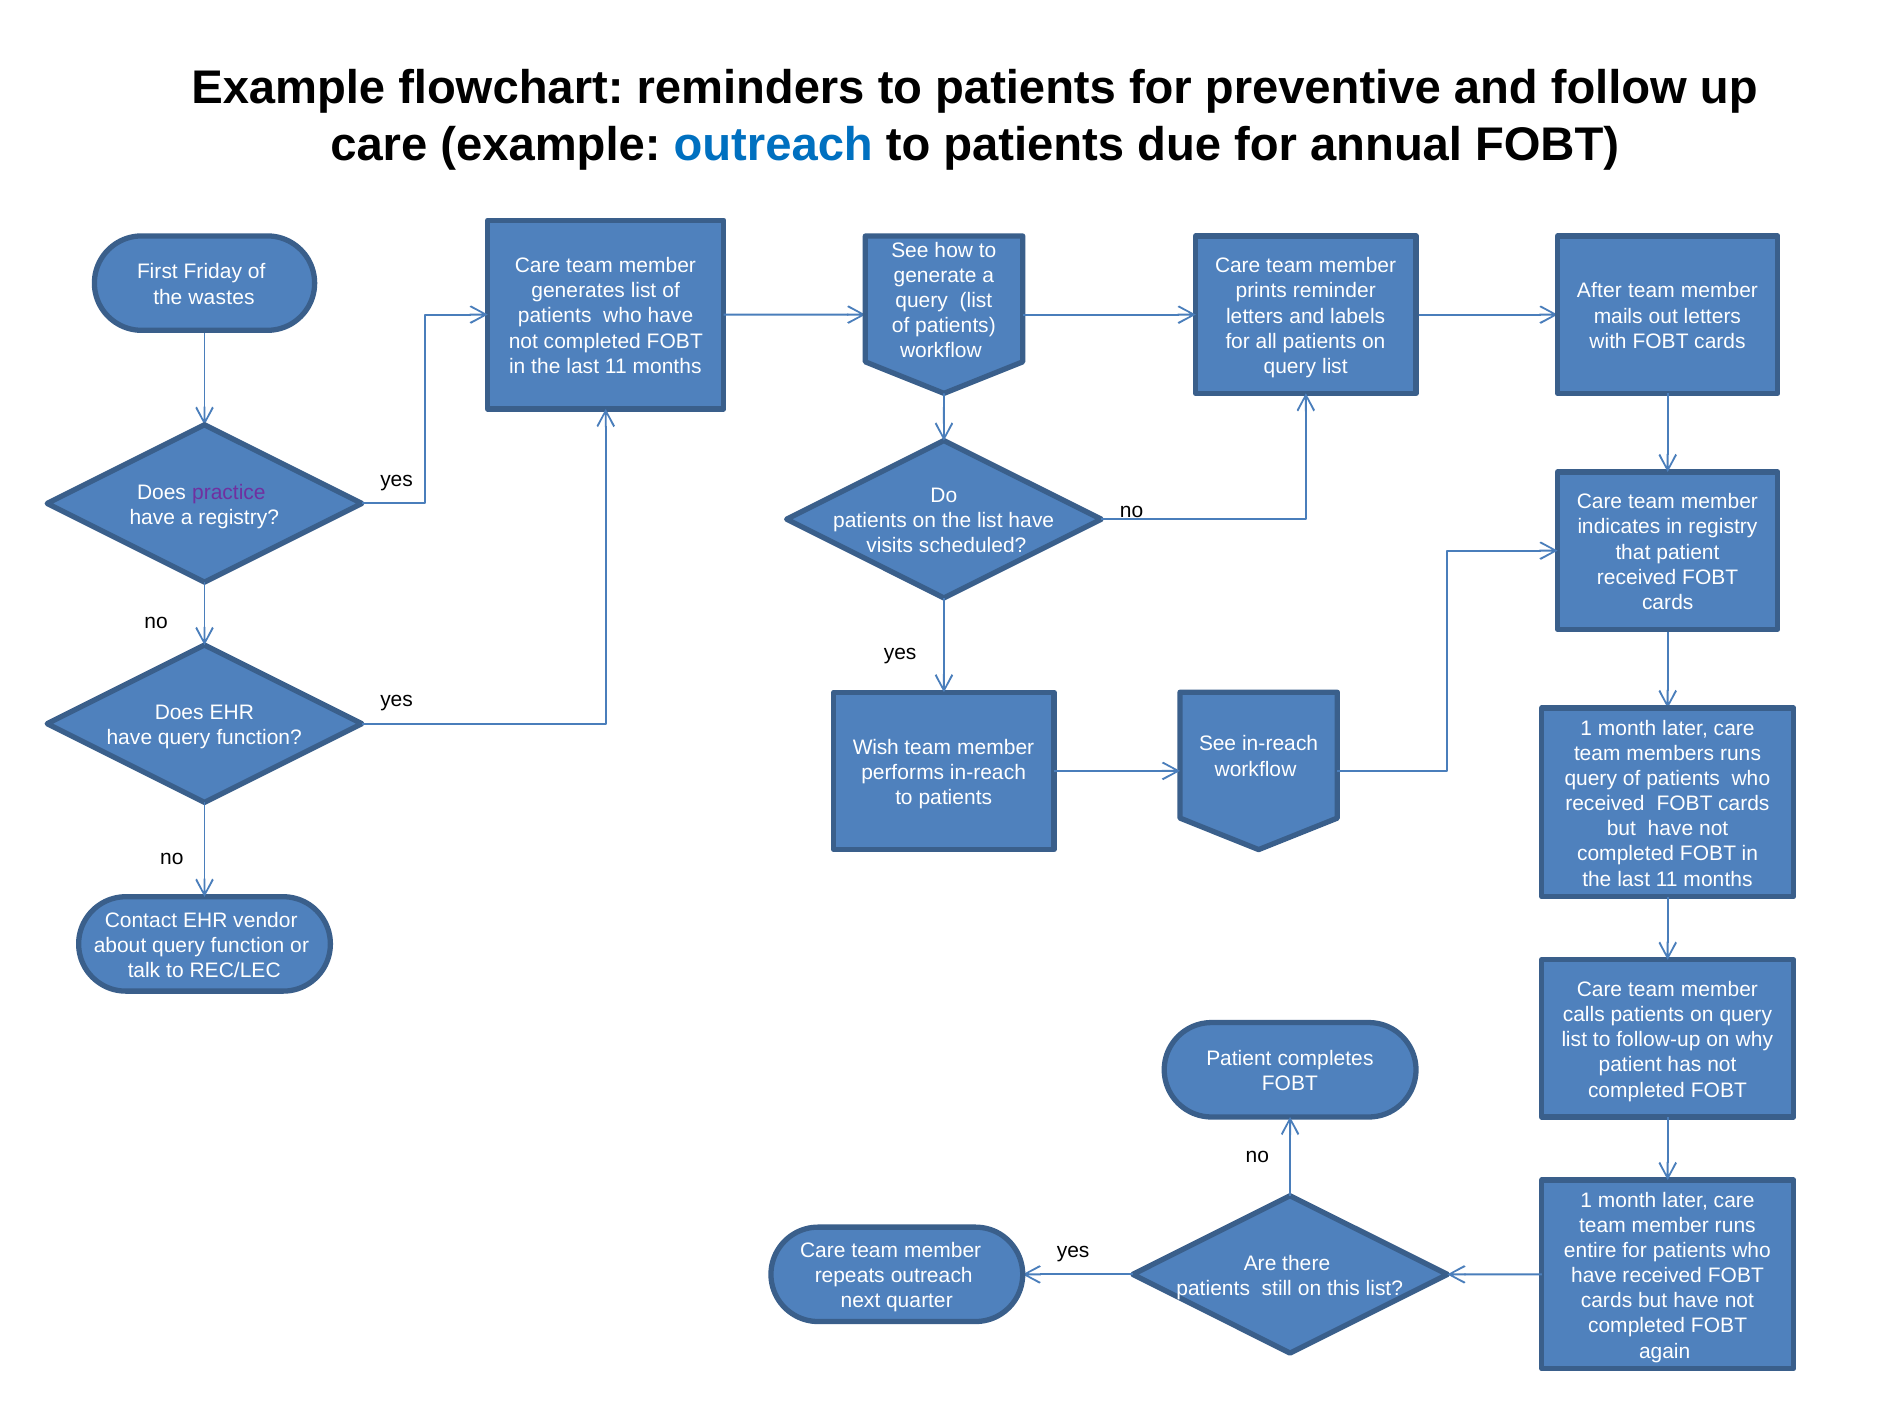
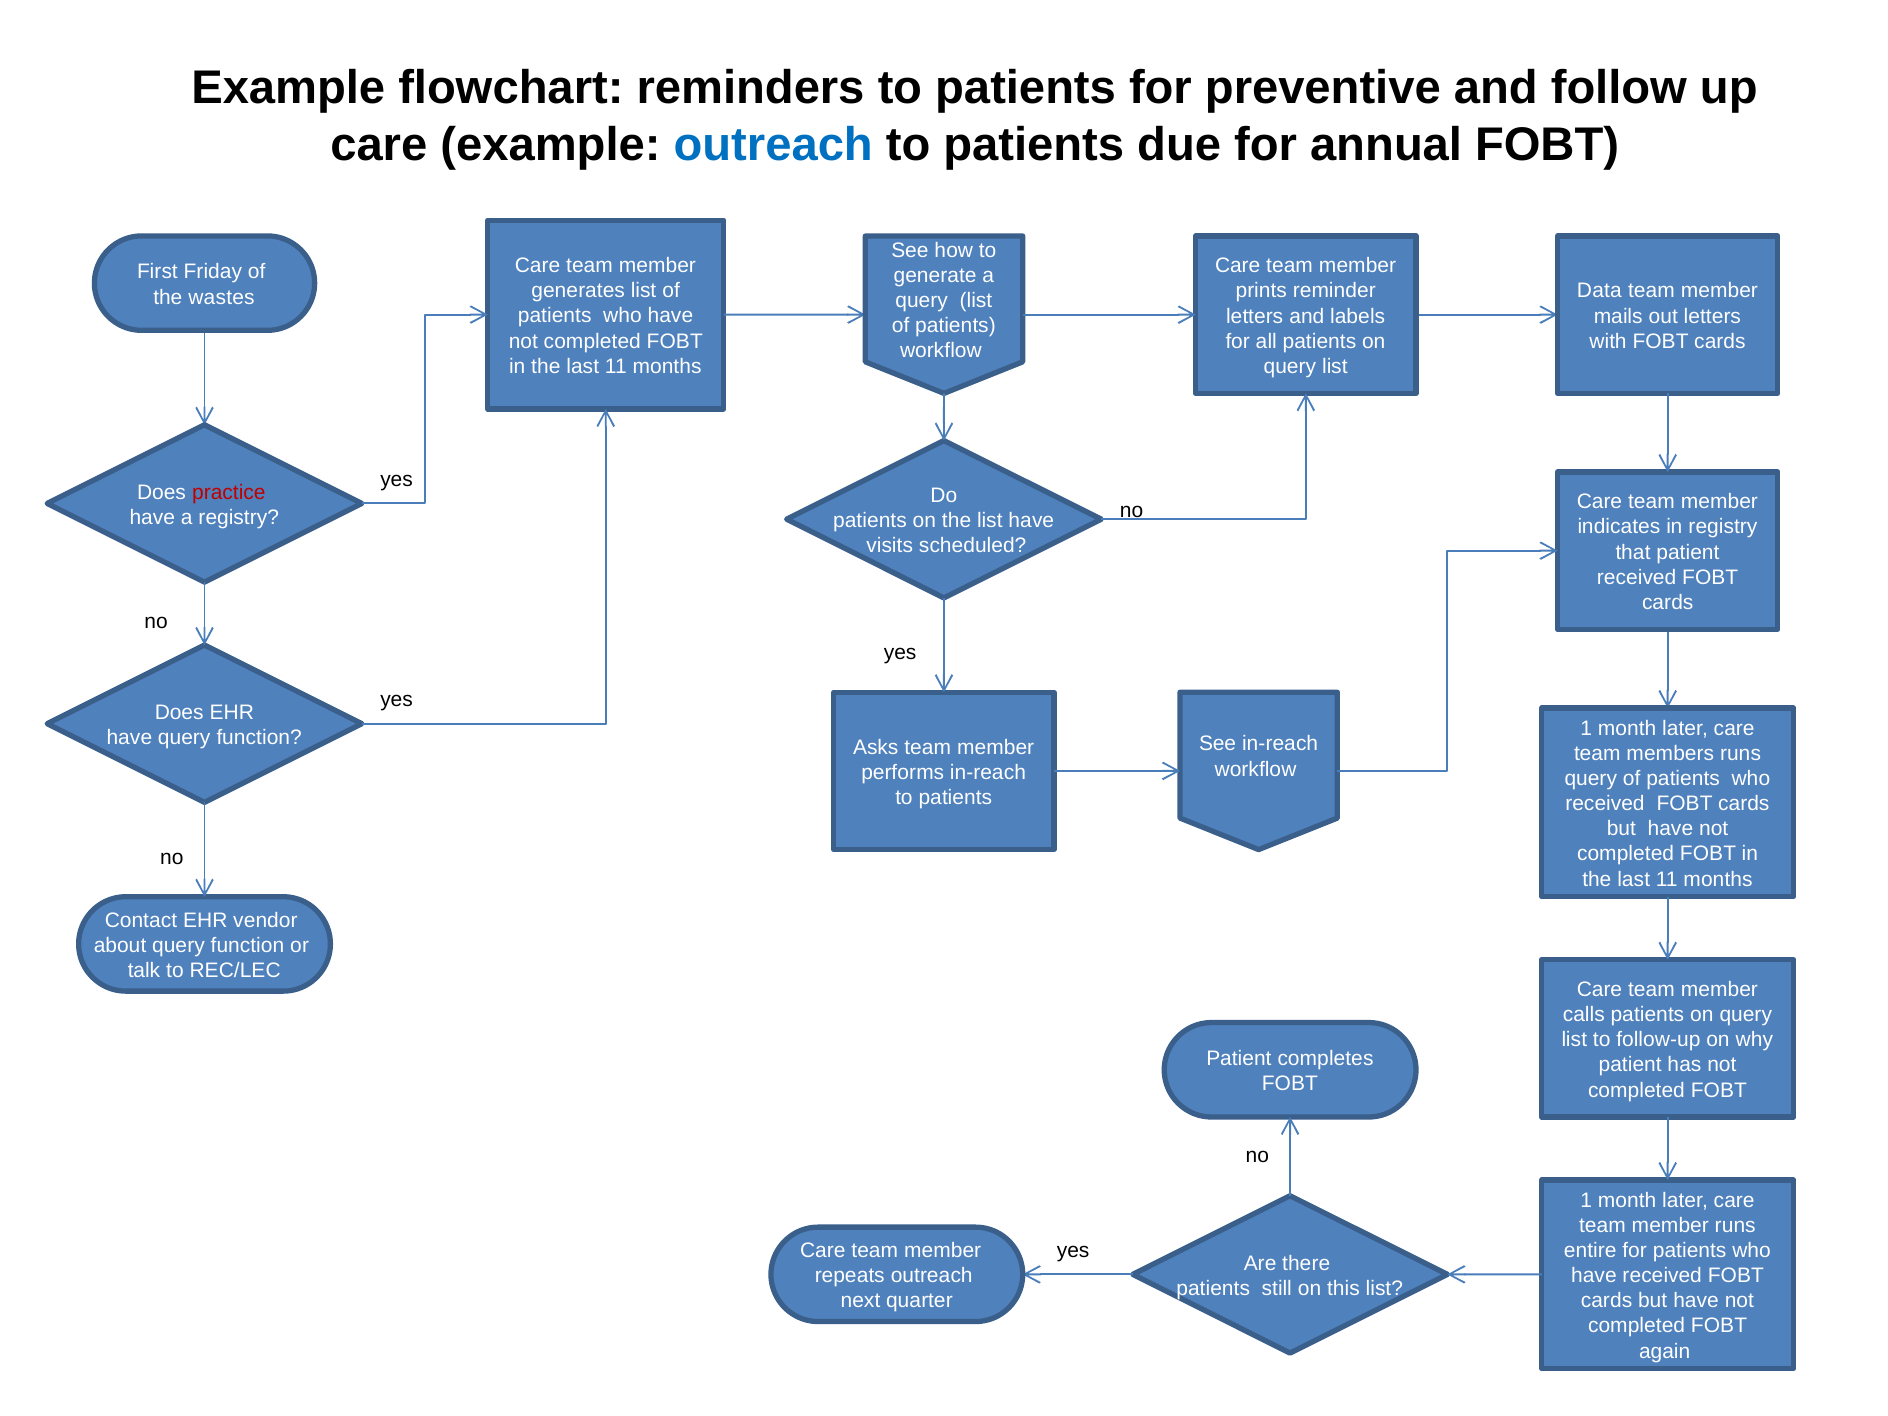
After: After -> Data
practice colour: purple -> red
Wish: Wish -> Asks
